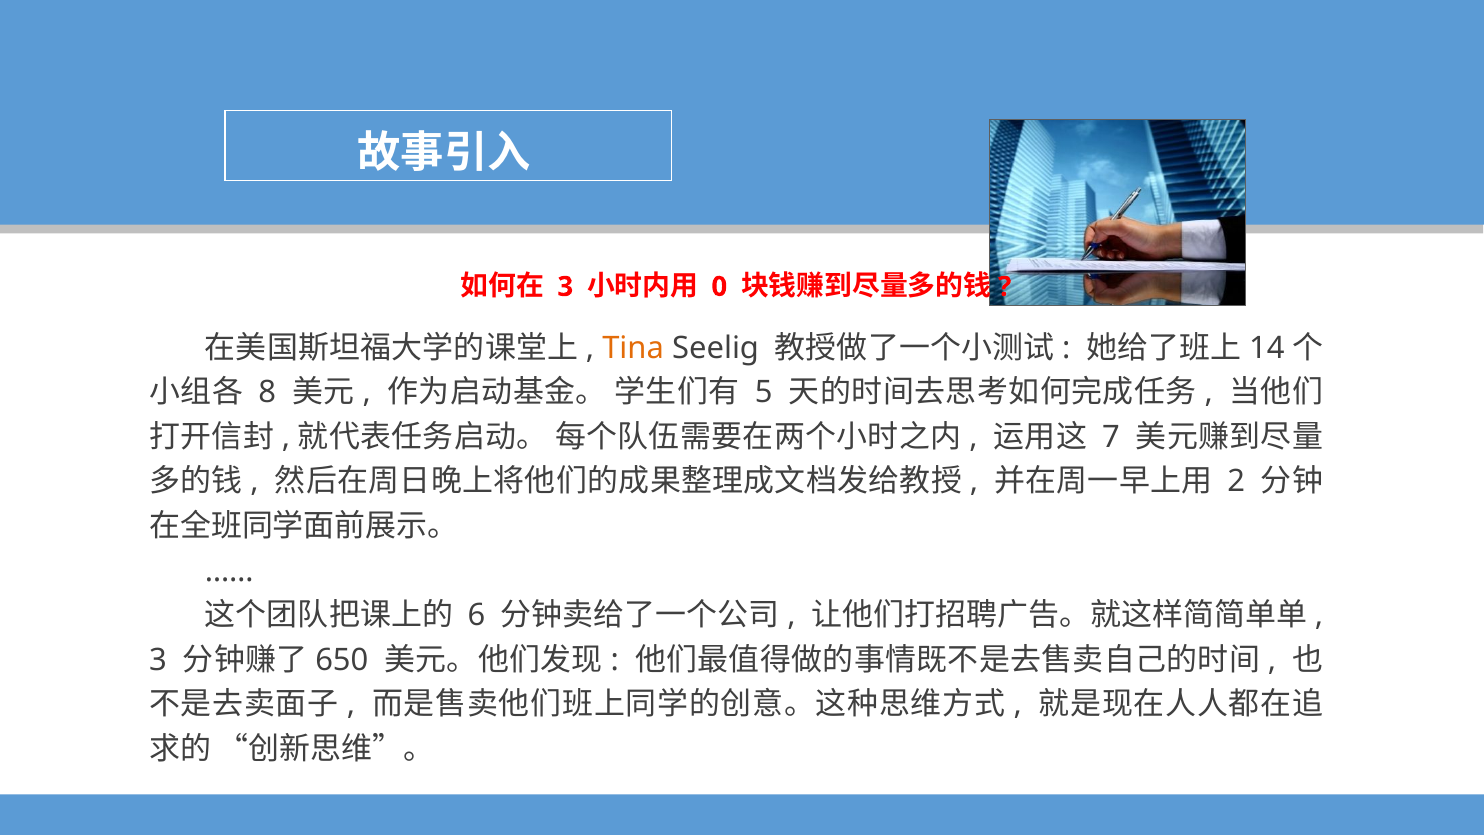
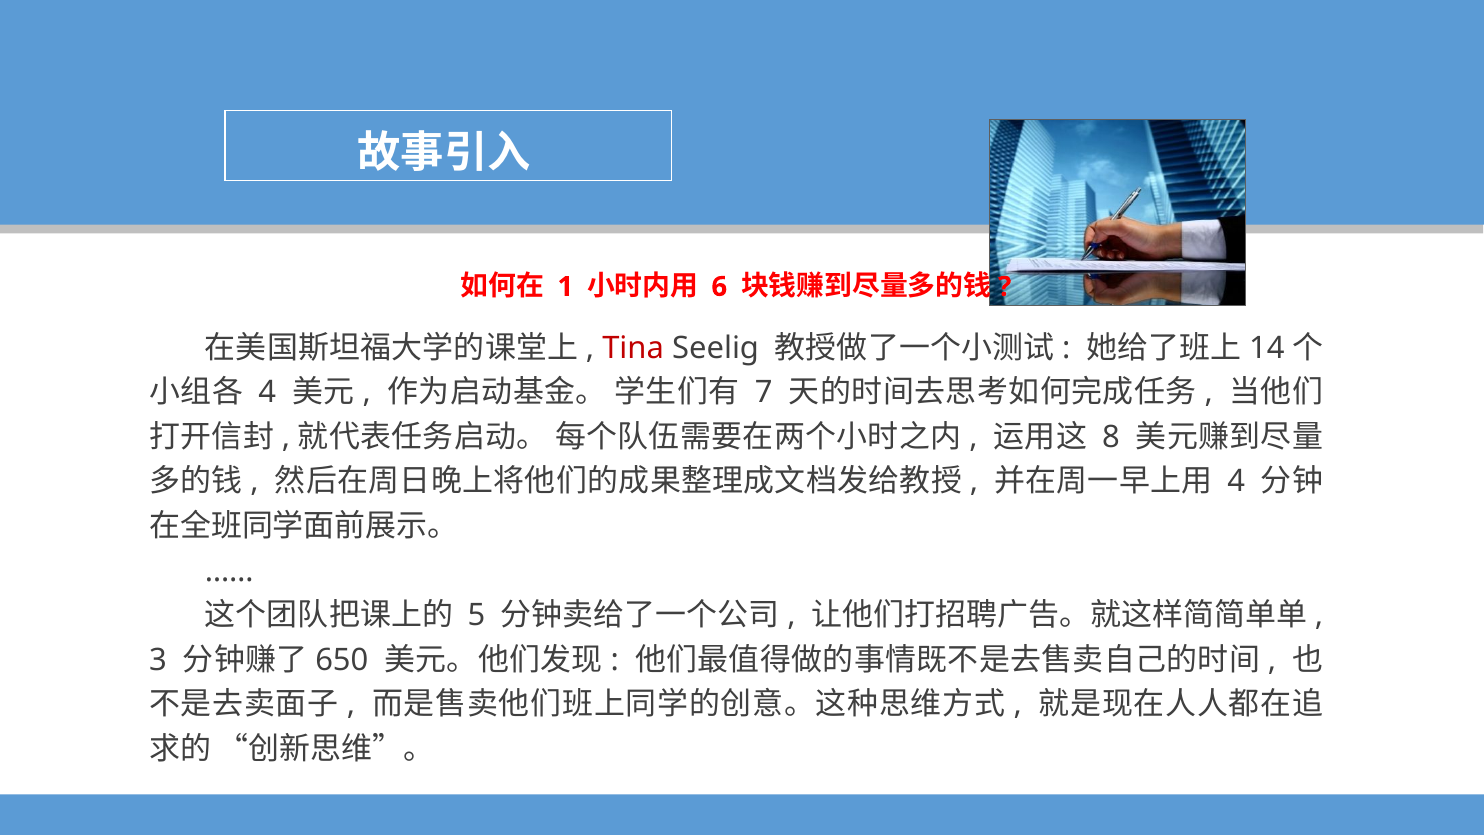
3 at (565, 287): 3 -> 1
0: 0 -> 6
Tina colour: orange -> red
8 at (267, 393): 8 -> 4
5: 5 -> 7
7: 7 -> 8
2 at (1236, 482): 2 -> 4
6: 6 -> 5
